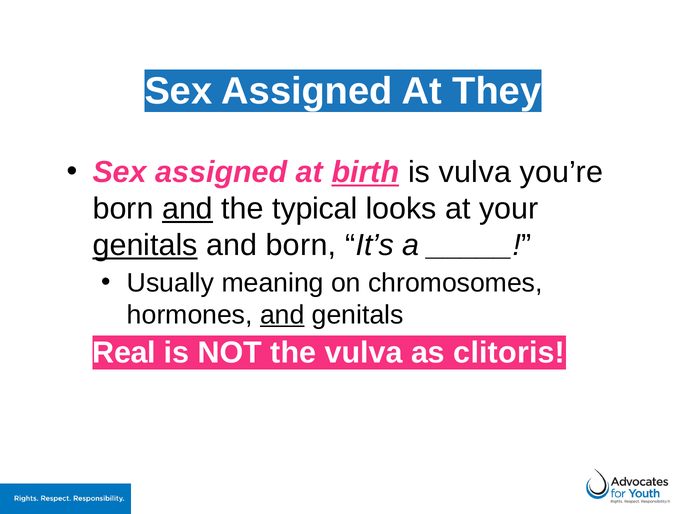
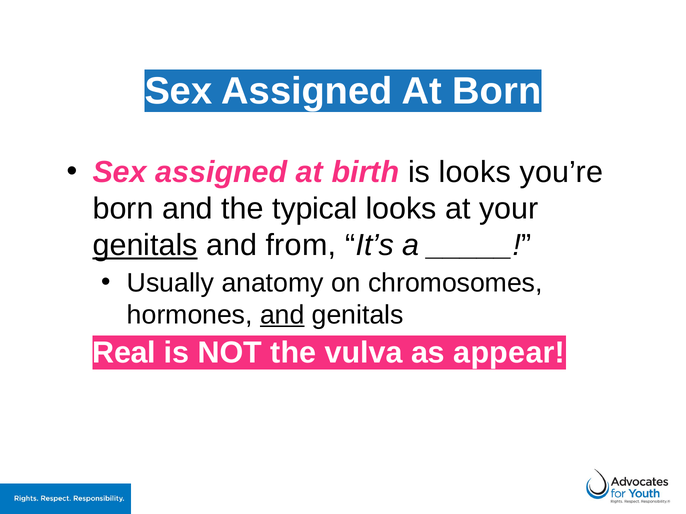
At They: They -> Born
birth underline: present -> none
is vulva: vulva -> looks
and at (188, 209) underline: present -> none
and born: born -> from
meaning: meaning -> anatomy
clitoris: clitoris -> appear
